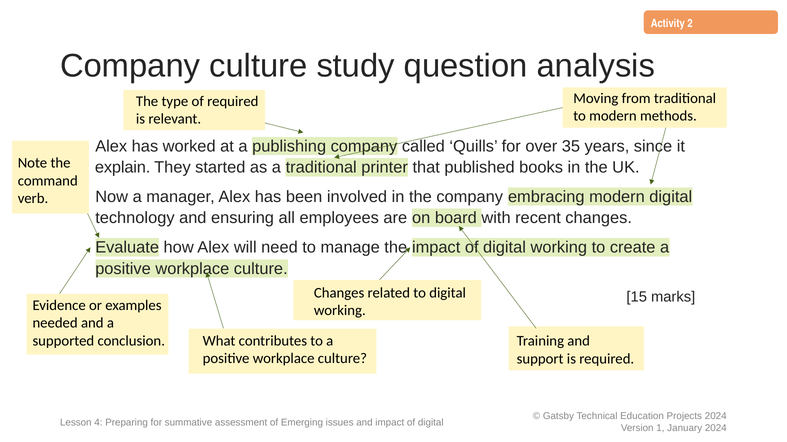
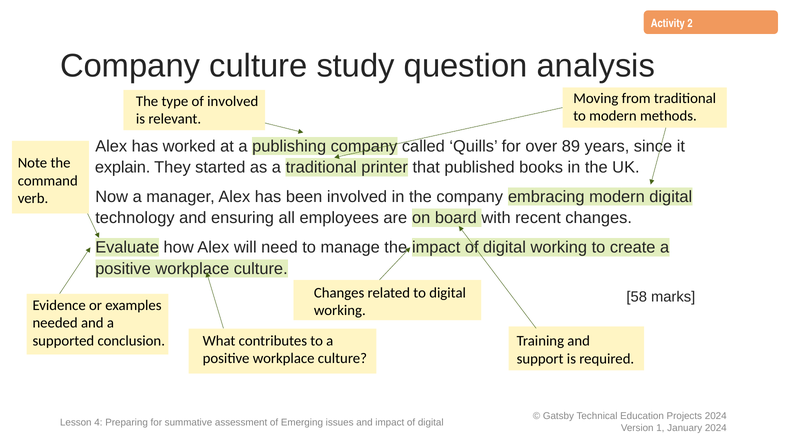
of required: required -> involved
35: 35 -> 89
15: 15 -> 58
